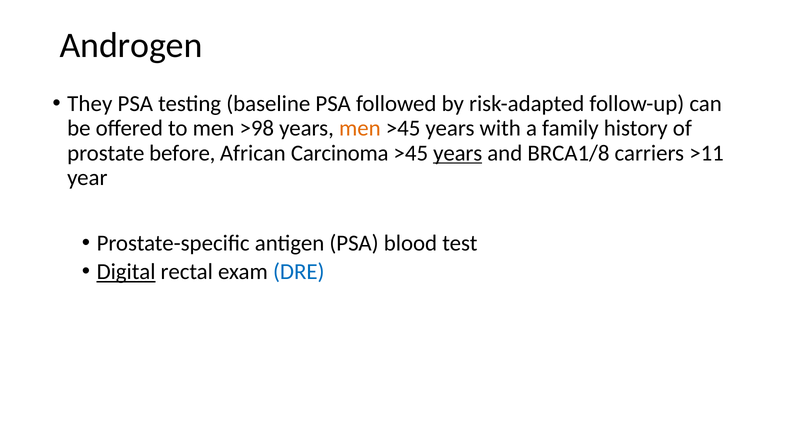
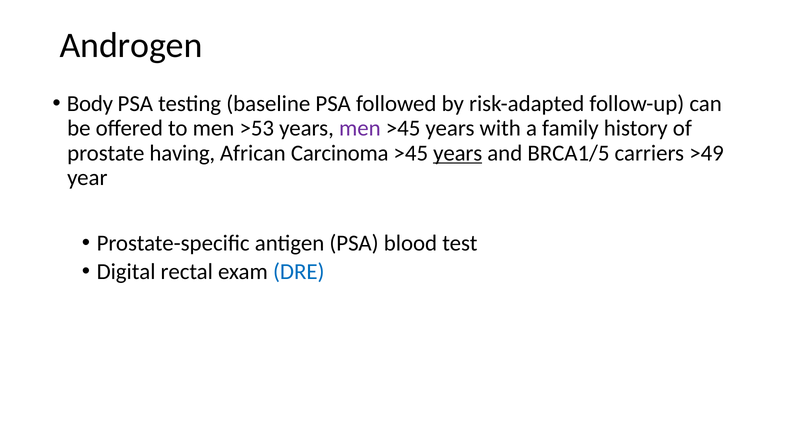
They: They -> Body
>98: >98 -> >53
men at (360, 129) colour: orange -> purple
before: before -> having
BRCA1/8: BRCA1/8 -> BRCA1/5
>11: >11 -> >49
Digital underline: present -> none
